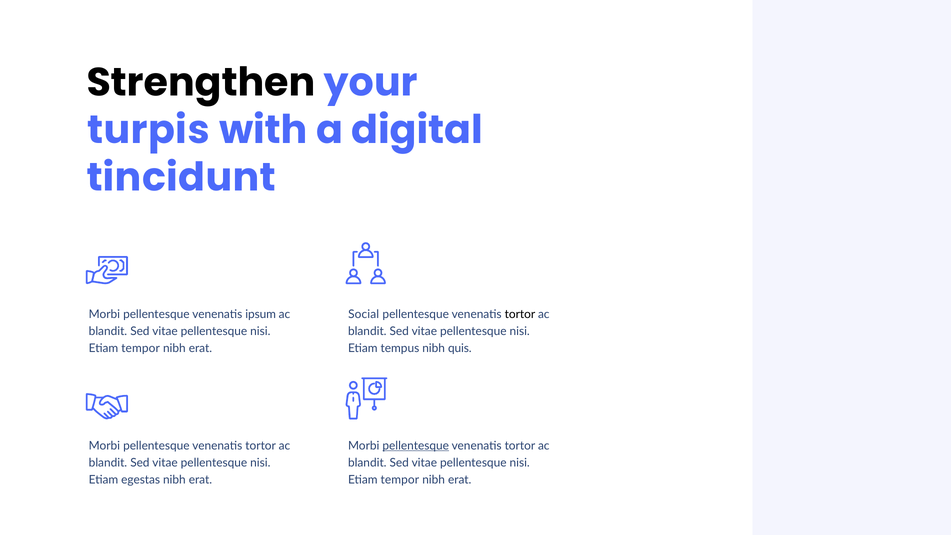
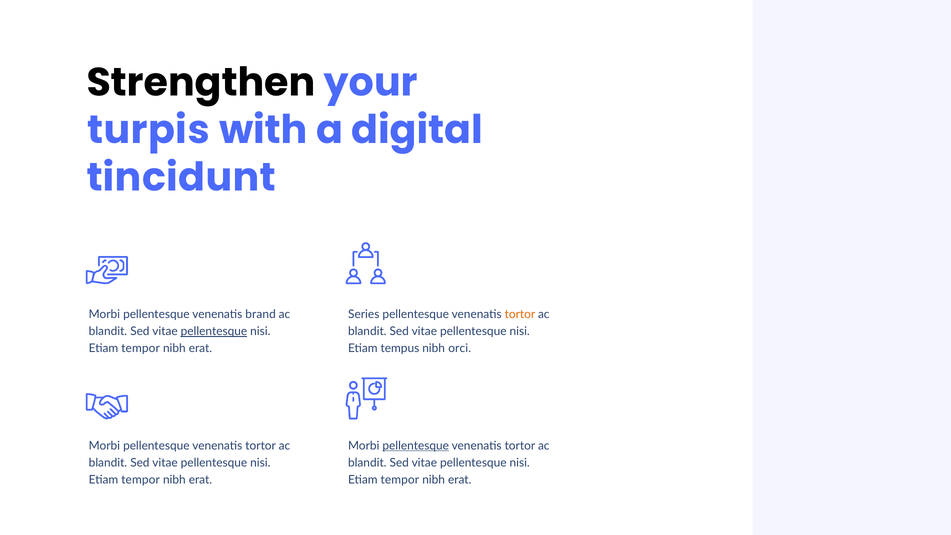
ipsum: ipsum -> brand
Social: Social -> Series
tortor at (520, 314) colour: black -> orange
pellentesque at (214, 331) underline: none -> present
quis: quis -> orci
egestas at (141, 480): egestas -> tempor
